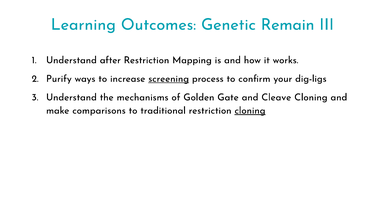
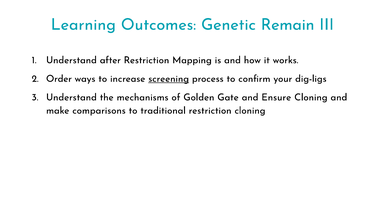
Purify: Purify -> Order
Cleave: Cleave -> Ensure
cloning at (250, 111) underline: present -> none
